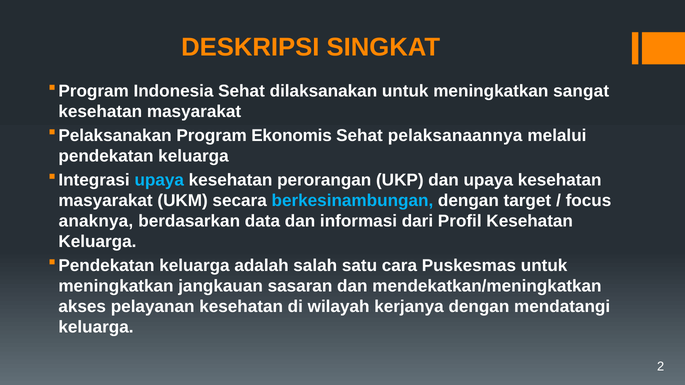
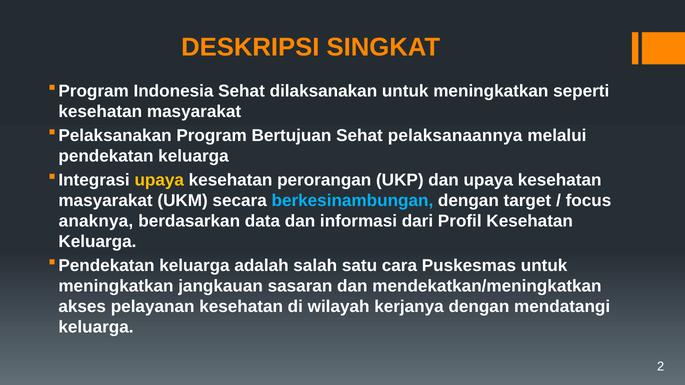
sangat: sangat -> seperti
Ekonomis: Ekonomis -> Bertujuan
upaya at (159, 180) colour: light blue -> yellow
